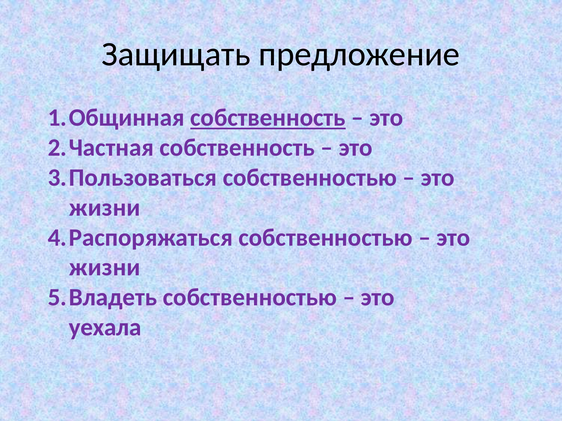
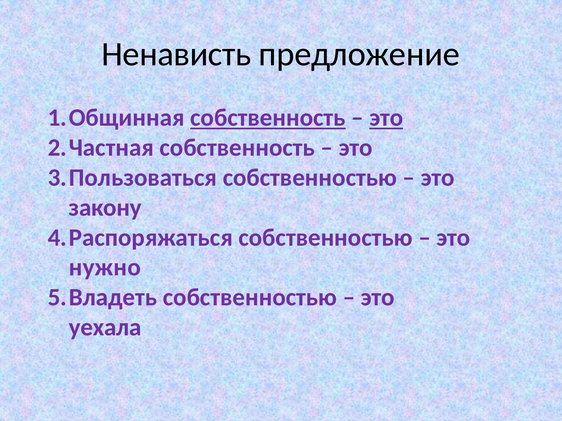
Защищать: Защищать -> Ненависть
это at (386, 118) underline: none -> present
жизни at (105, 208): жизни -> закону
жизни at (105, 268): жизни -> нужно
